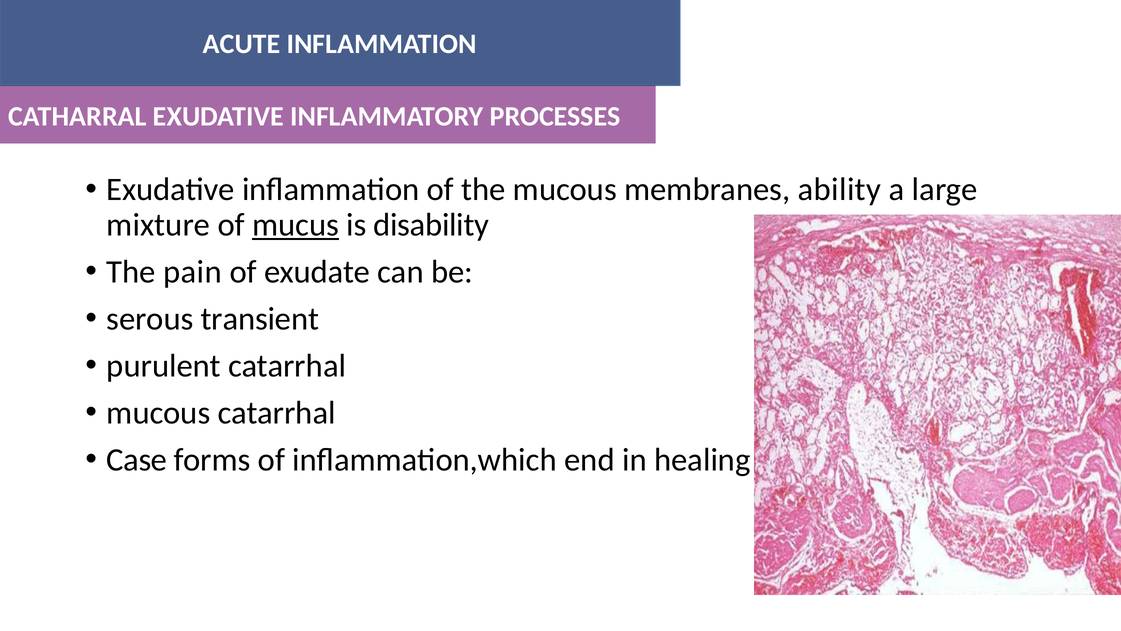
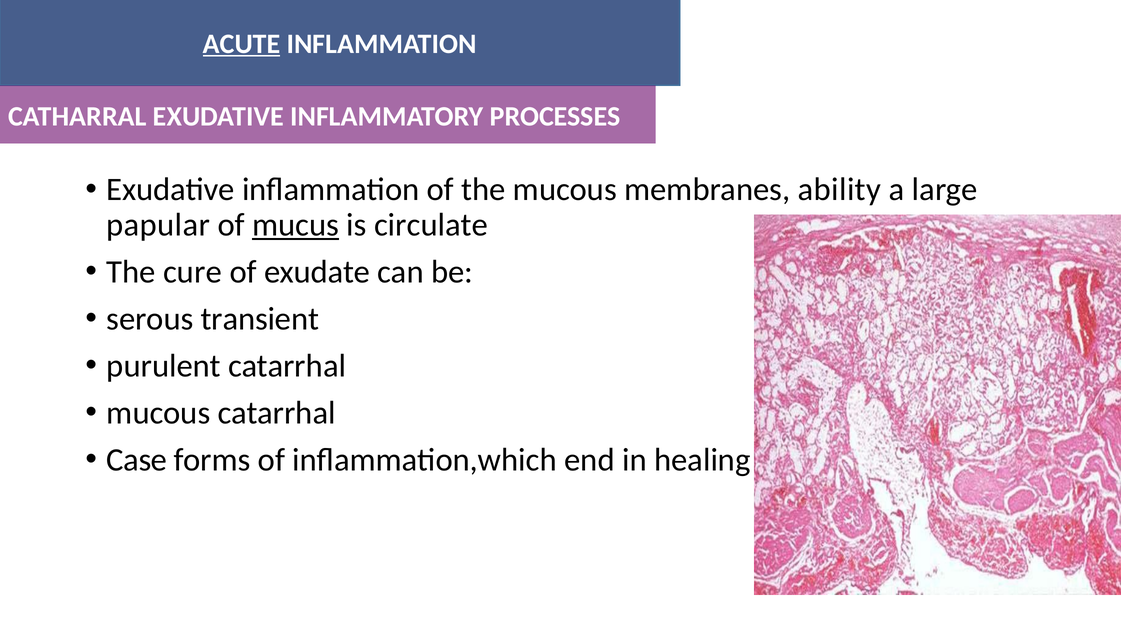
ACUTE underline: none -> present
mixture: mixture -> papular
disability: disability -> circulate
pain: pain -> cure
